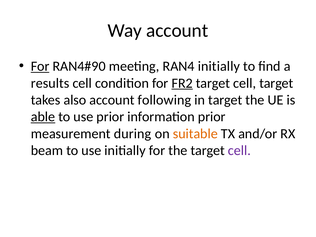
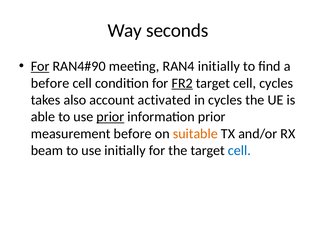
Way account: account -> seconds
results at (50, 83): results -> before
cell target: target -> cycles
following: following -> activated
in target: target -> cycles
able underline: present -> none
prior at (110, 117) underline: none -> present
measurement during: during -> before
cell at (239, 151) colour: purple -> blue
